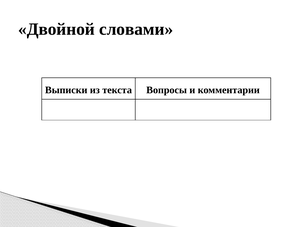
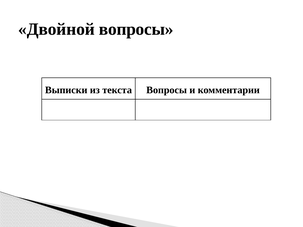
Двойной словами: словами -> вопросы
